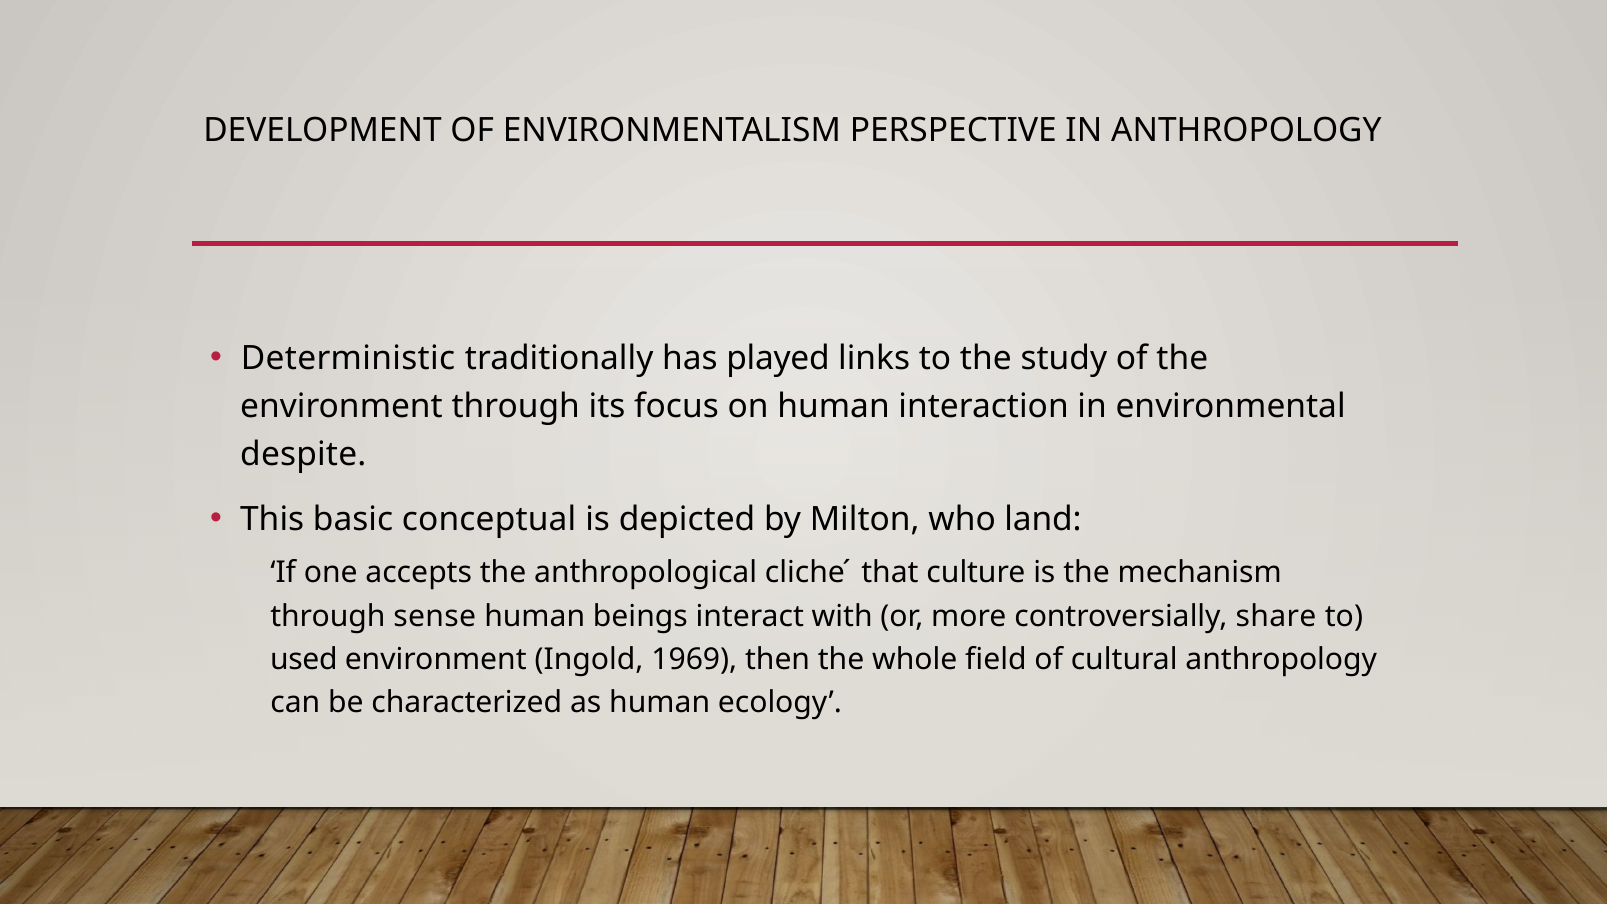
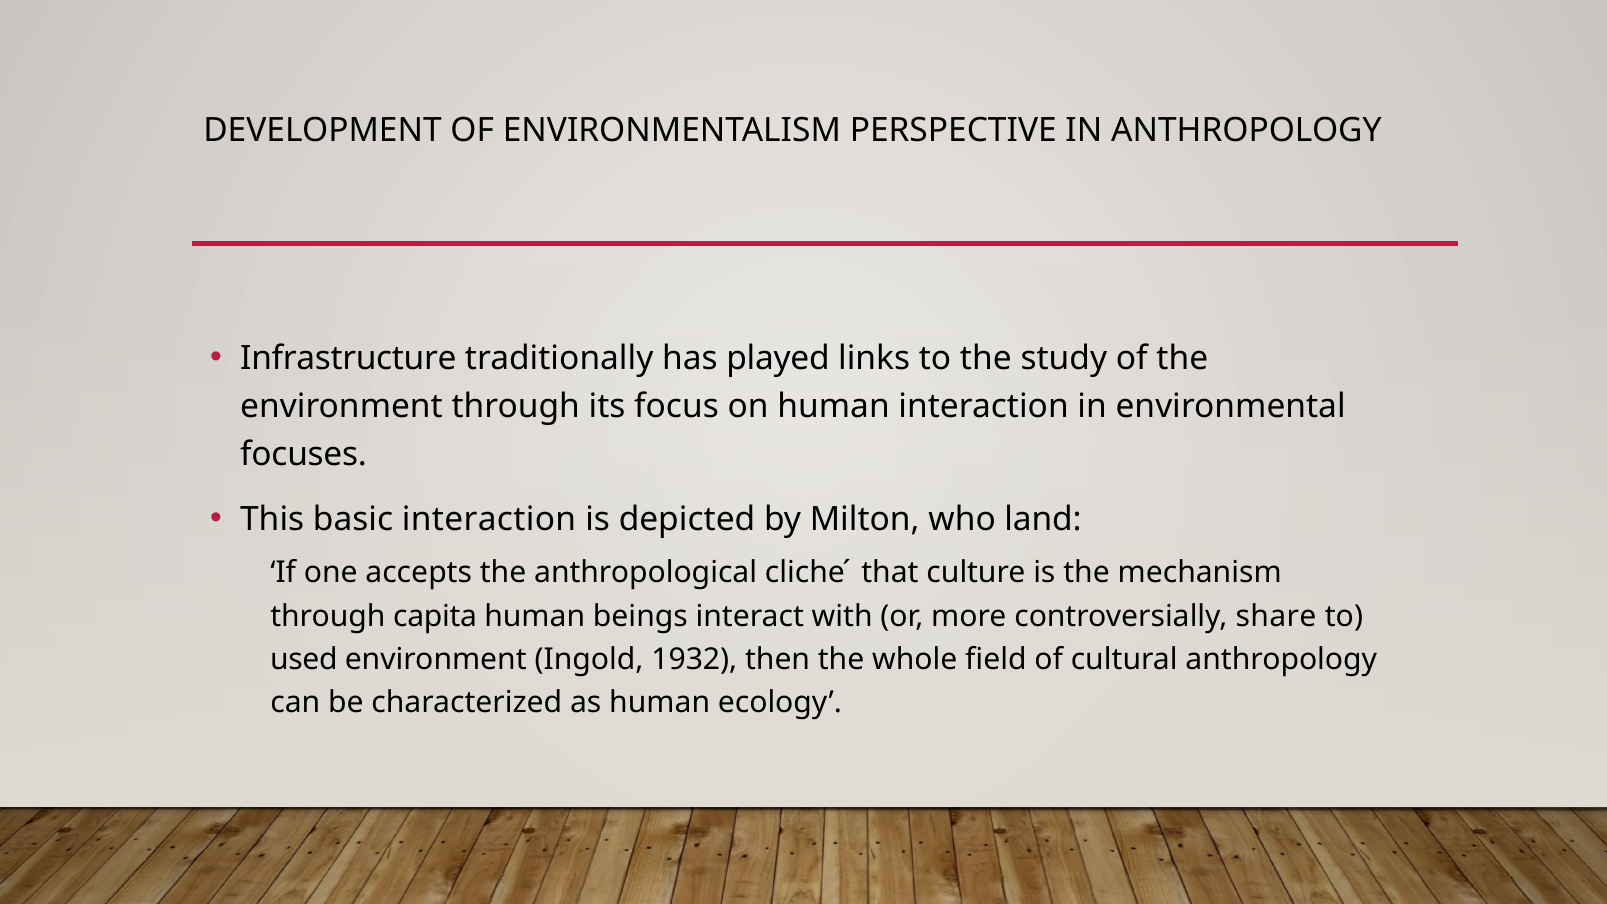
Deterministic: Deterministic -> Infrastructure
despite: despite -> focuses
basic conceptual: conceptual -> interaction
sense: sense -> capita
1969: 1969 -> 1932
